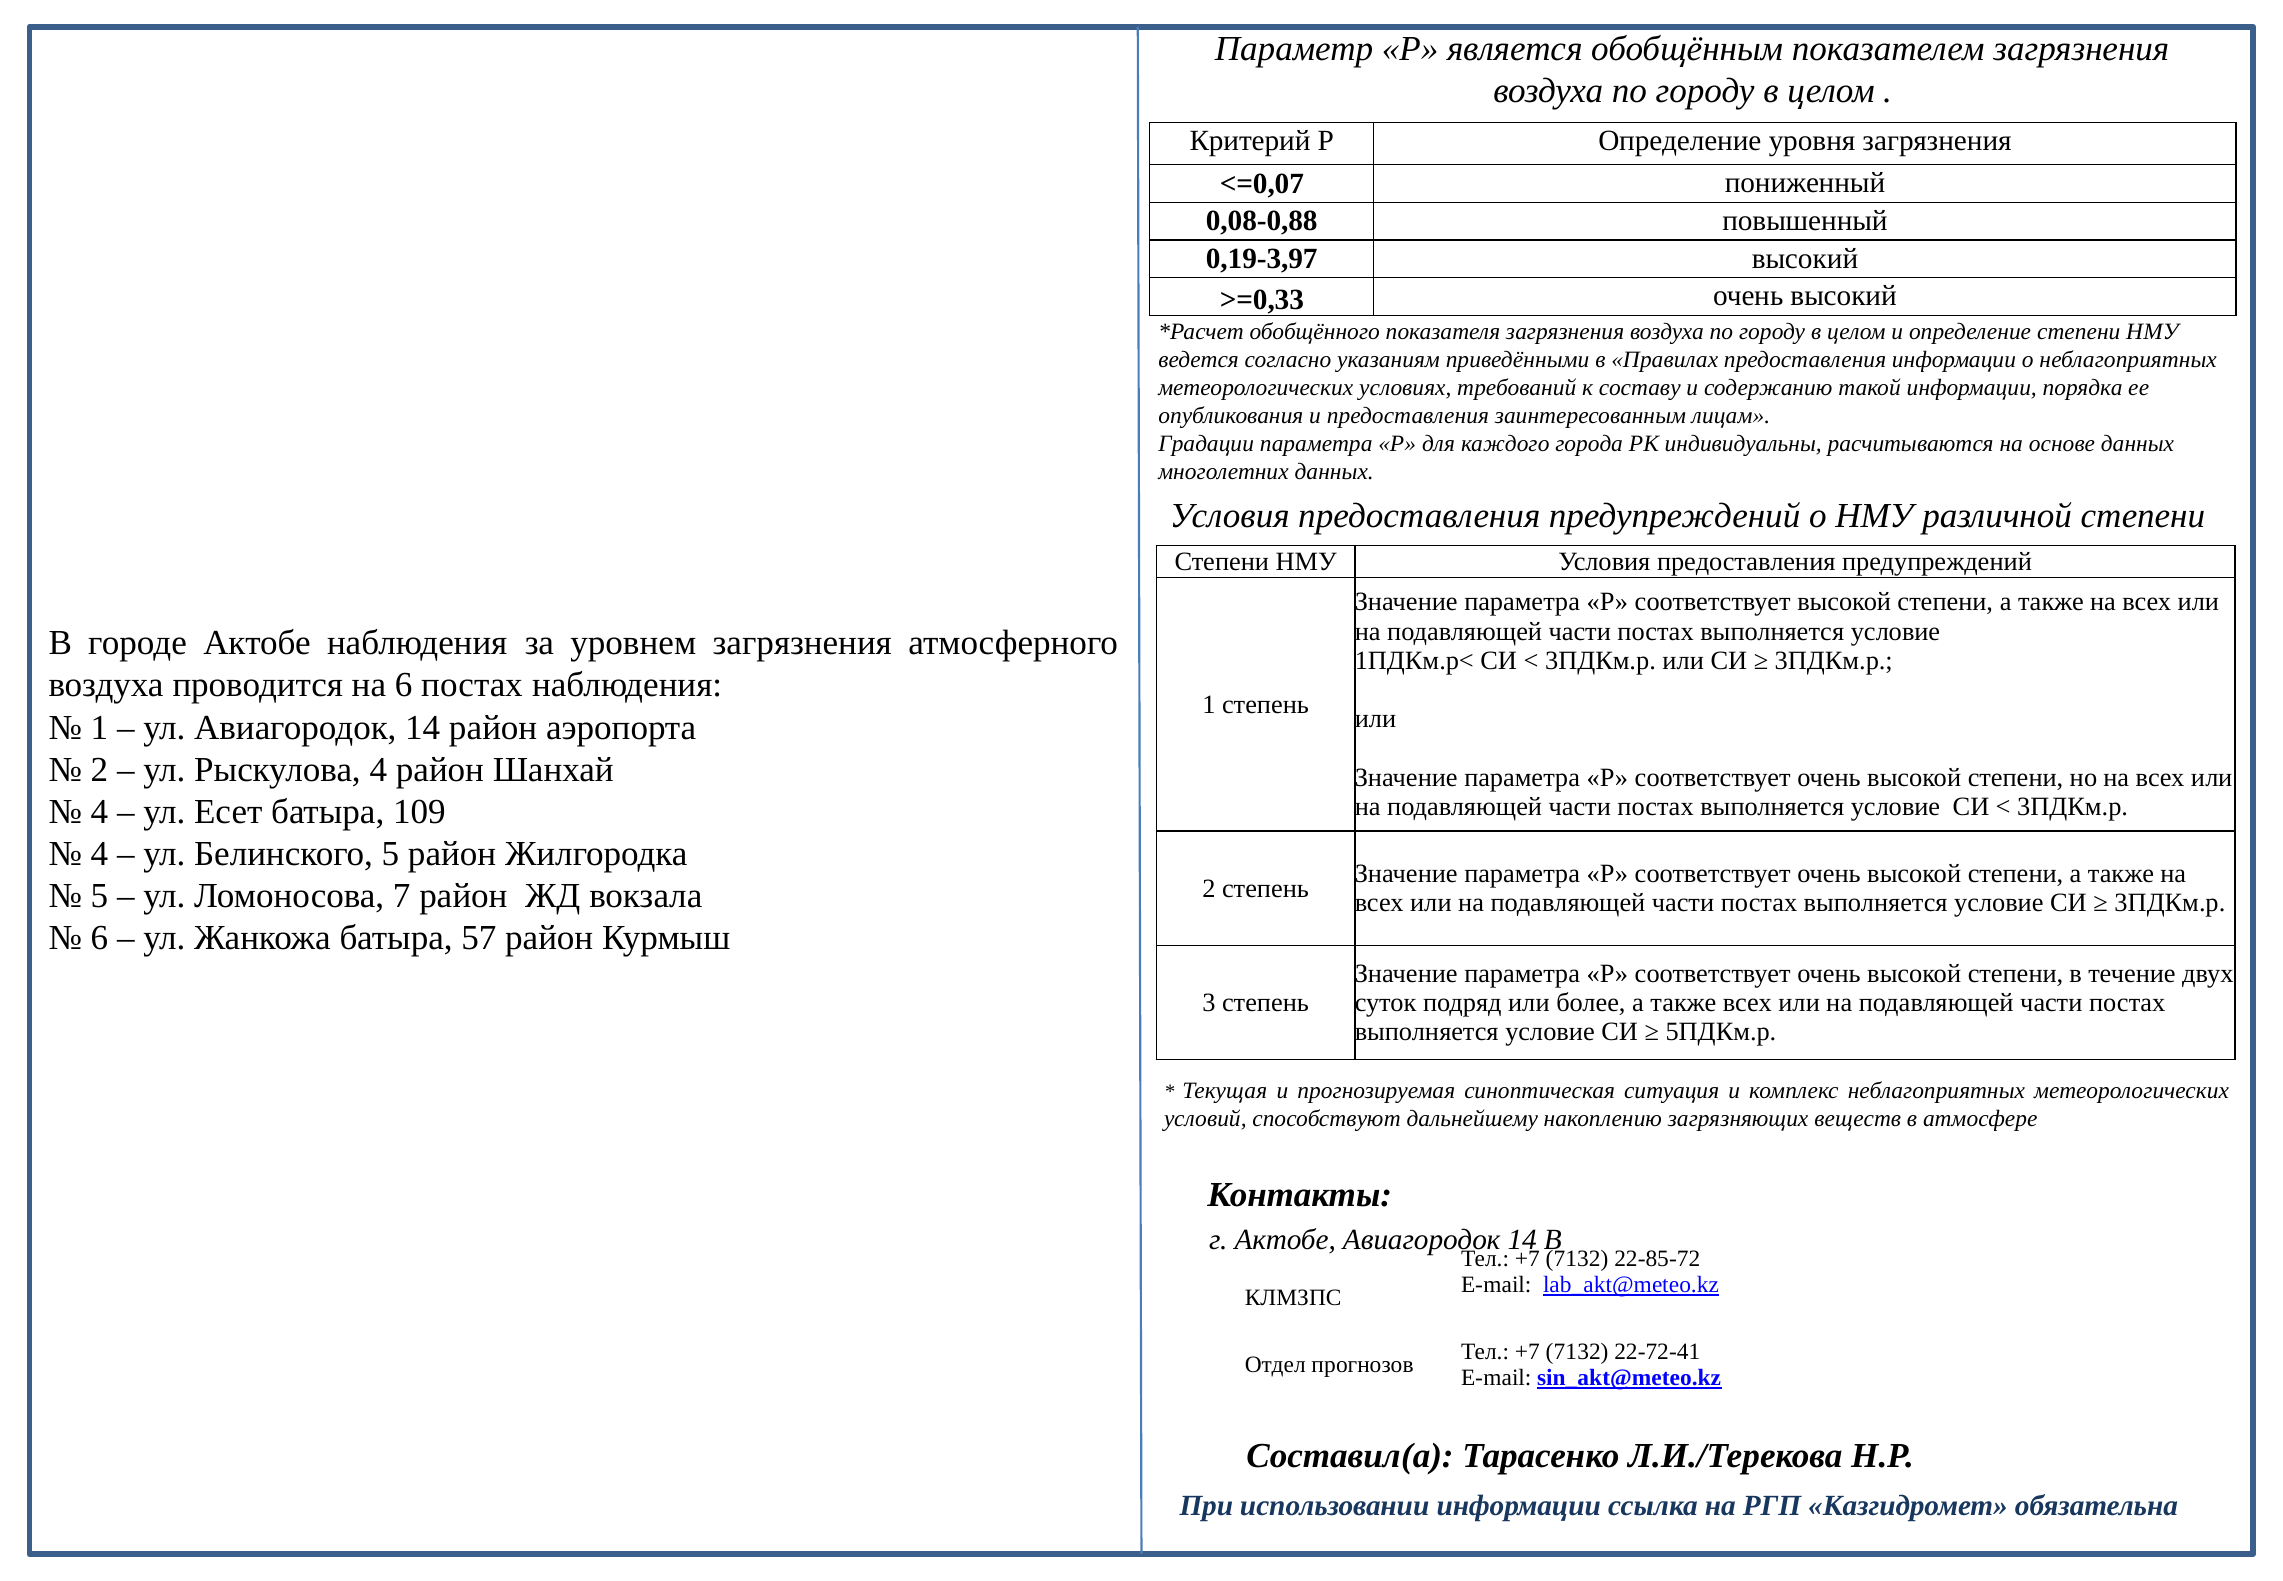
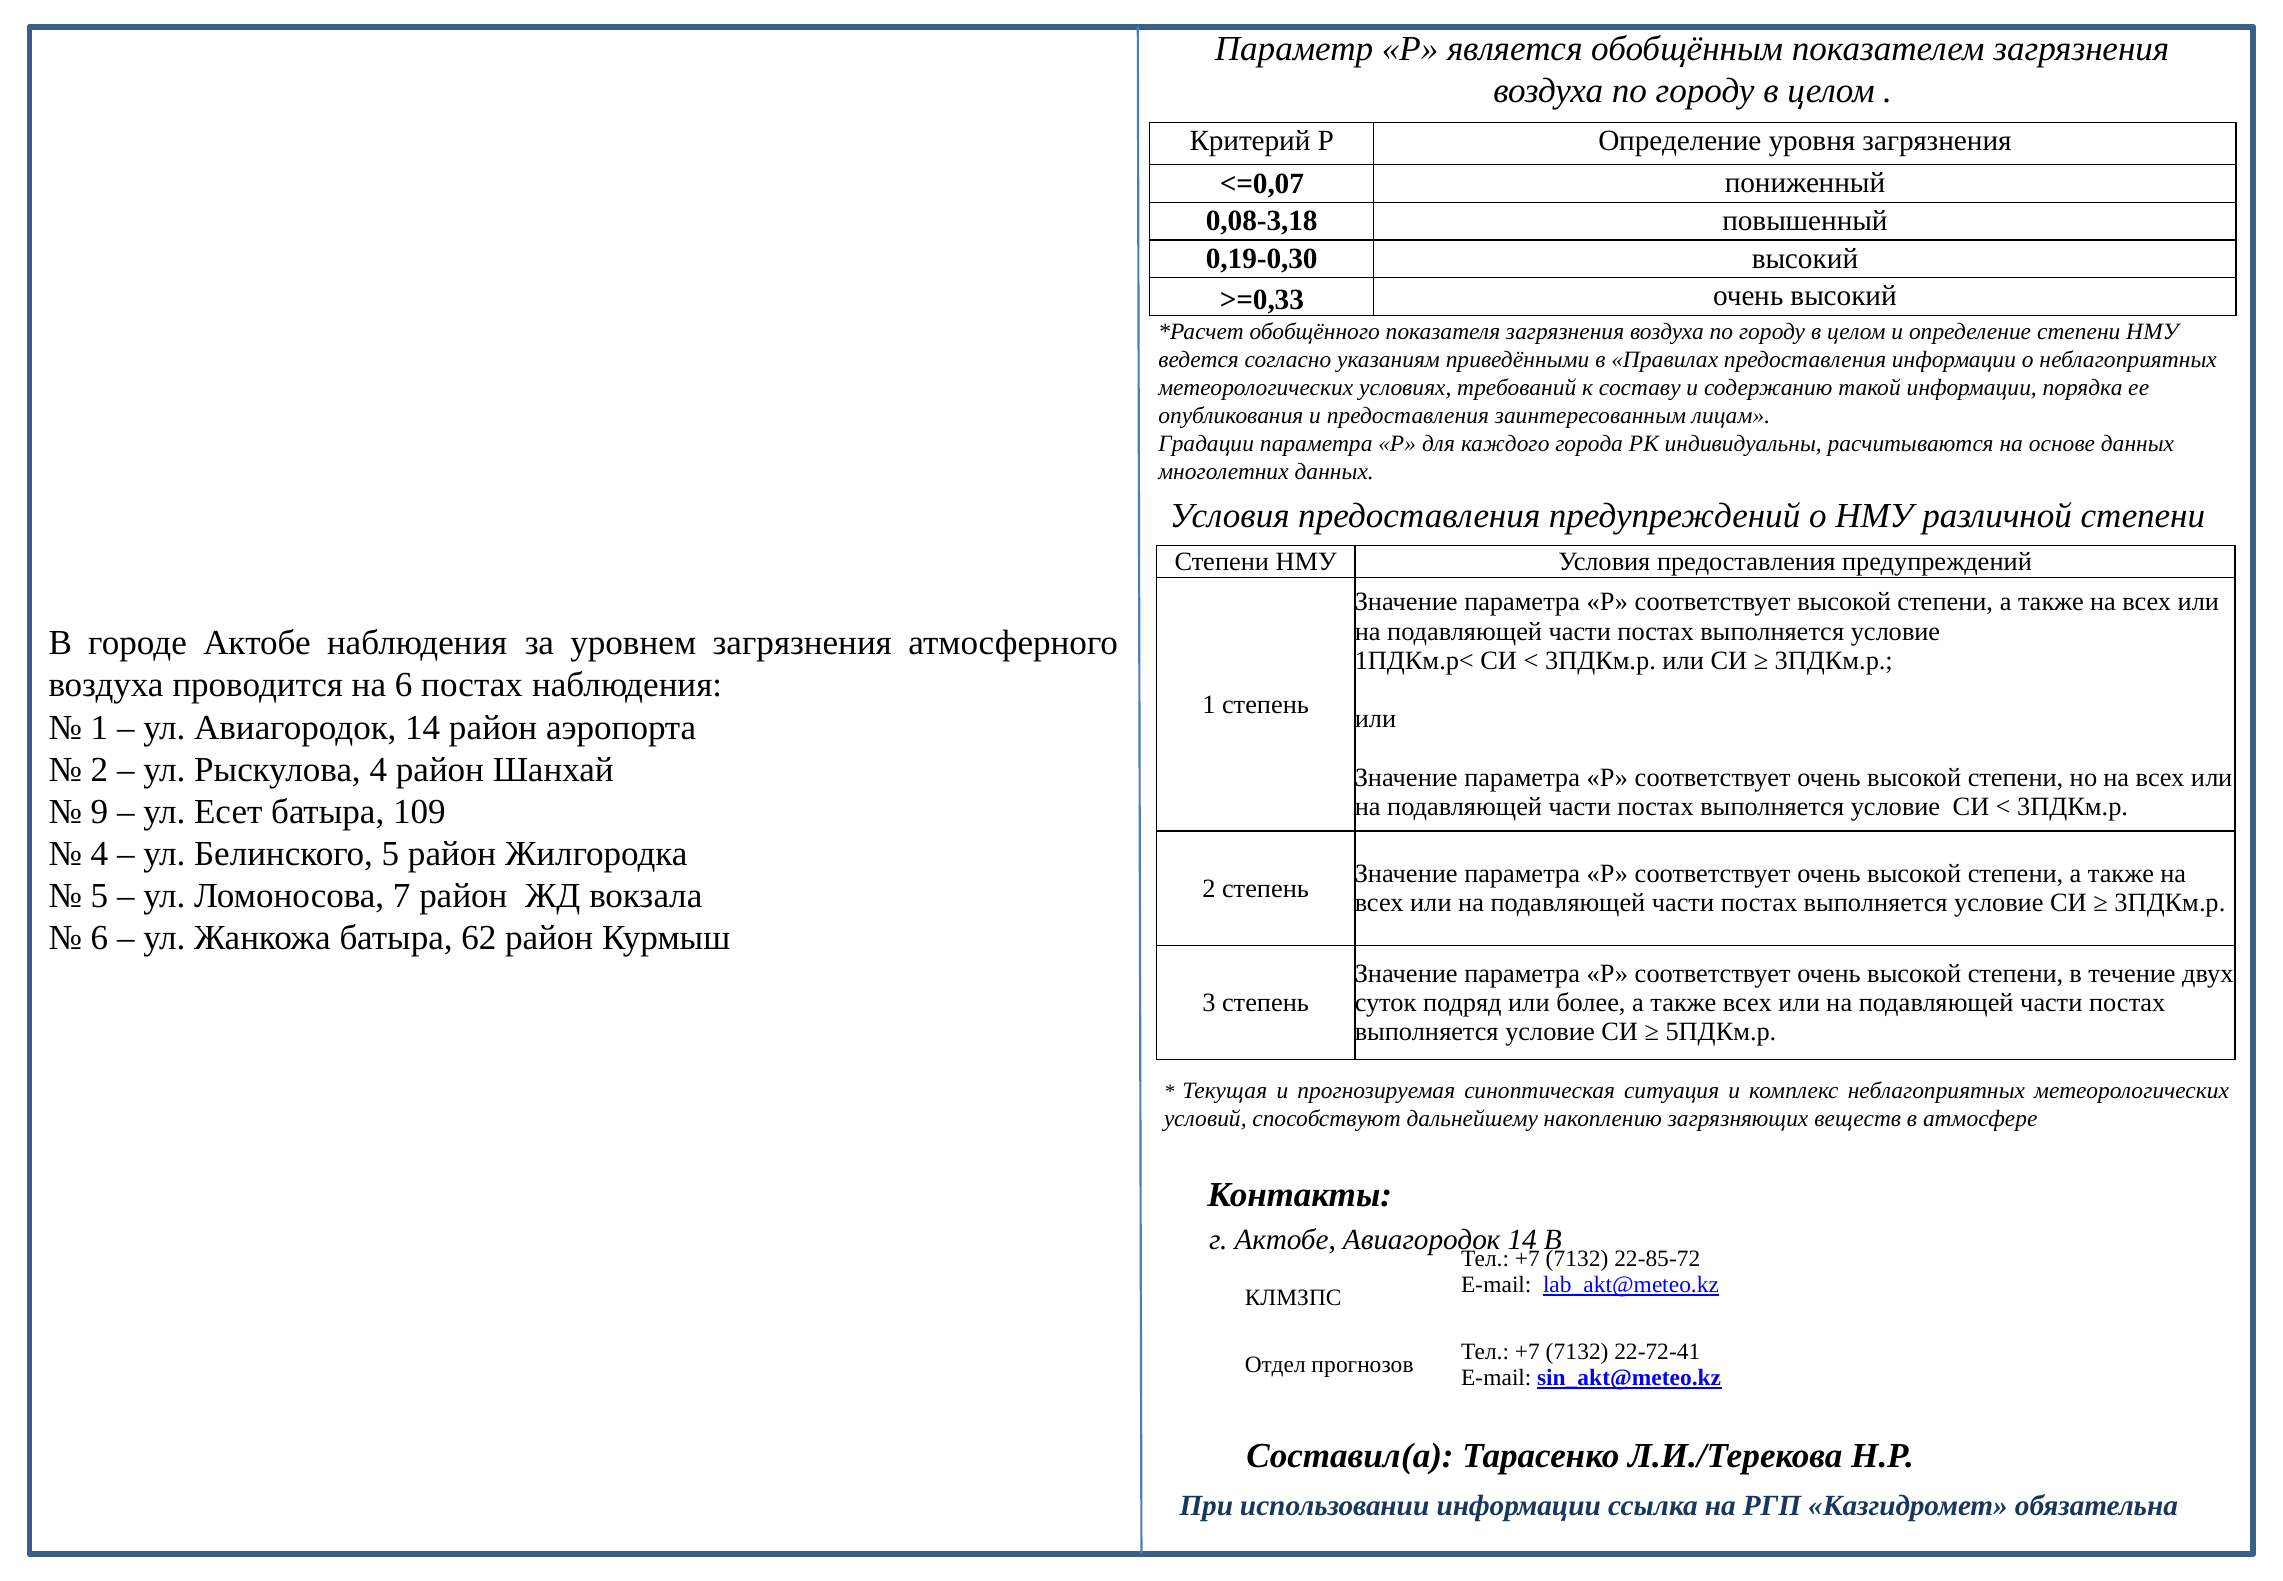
0,08-0,88: 0,08-0,88 -> 0,08-3,18
0,19-3,97: 0,19-3,97 -> 0,19-0,30
4 at (99, 812): 4 -> 9
57: 57 -> 62
